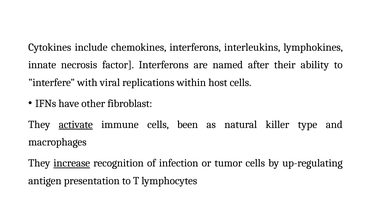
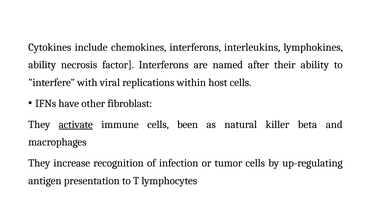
innate at (42, 65): innate -> ability
type: type -> beta
increase underline: present -> none
